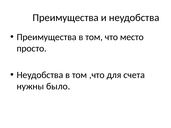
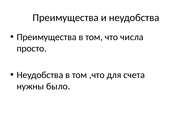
место: место -> числа
